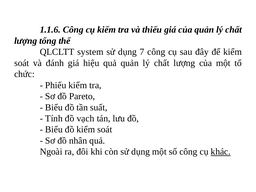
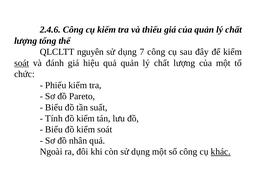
1.1.6: 1.1.6 -> 2.4.6
system: system -> nguyên
soát at (22, 63) underline: none -> present
vạch at (85, 118): vạch -> kiểm
